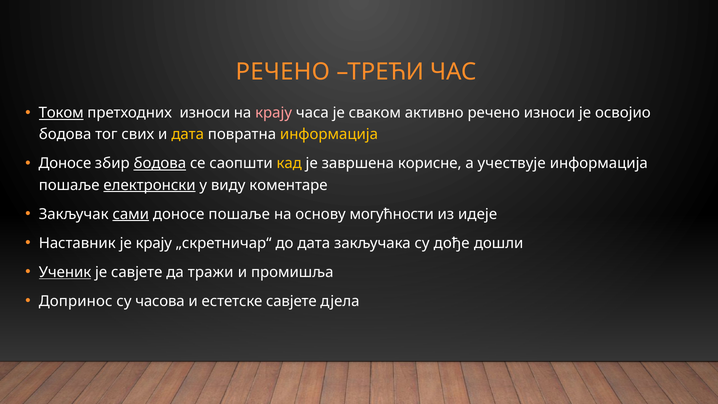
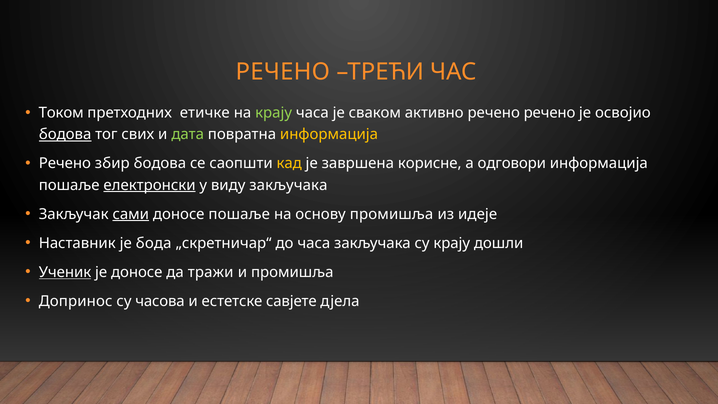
Током underline: present -> none
претходних износи: износи -> етичке
крају at (274, 113) colour: pink -> light green
речено износи: износи -> речено
бодова at (65, 134) underline: none -> present
дата at (188, 134) colour: yellow -> light green
Доносе at (65, 163): Доносе -> Речено
бодова at (160, 163) underline: present -> none
учествује: учествује -> одговори
виду коментаре: коментаре -> закључака
основу могућности: могућности -> промишља
је крају: крају -> бода
до дата: дата -> часа
су дође: дође -> крају
је савјете: савјете -> доносе
